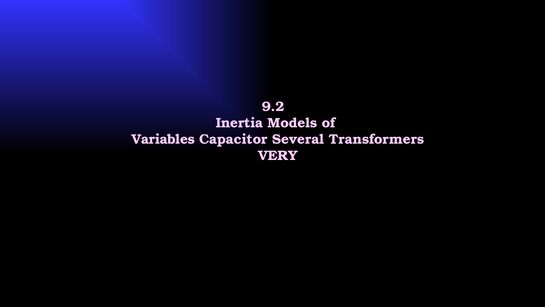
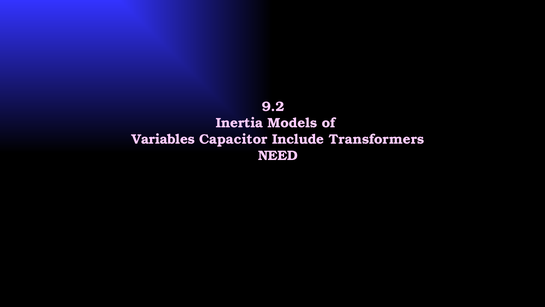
Several: Several -> Include
VERY: VERY -> NEED
